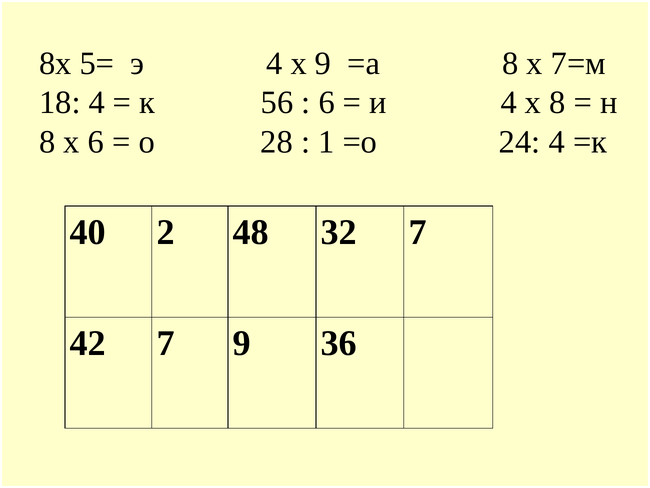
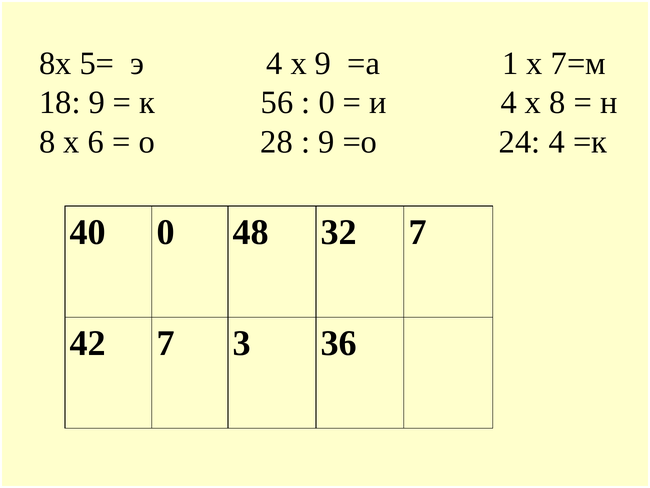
=а 8: 8 -> 1
18 4: 4 -> 9
6 at (327, 103): 6 -> 0
1 at (326, 142): 1 -> 9
40 2: 2 -> 0
7 9: 9 -> 3
